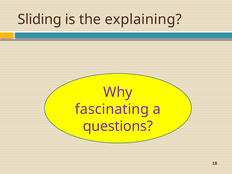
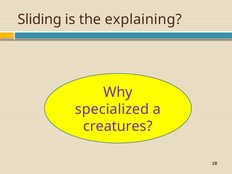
fascinating: fascinating -> specialized
questions: questions -> creatures
